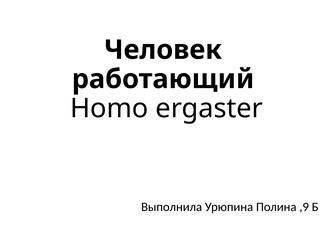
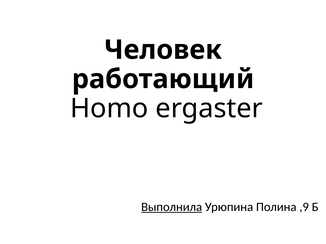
Выполнила underline: none -> present
